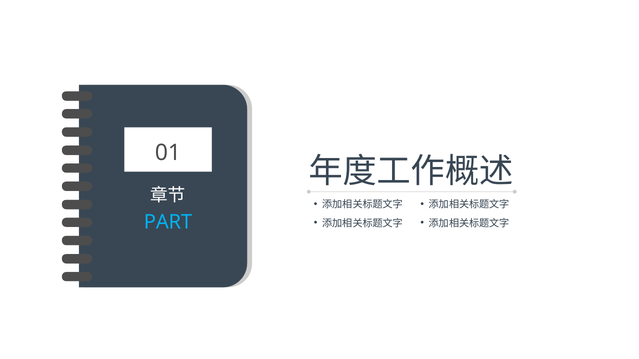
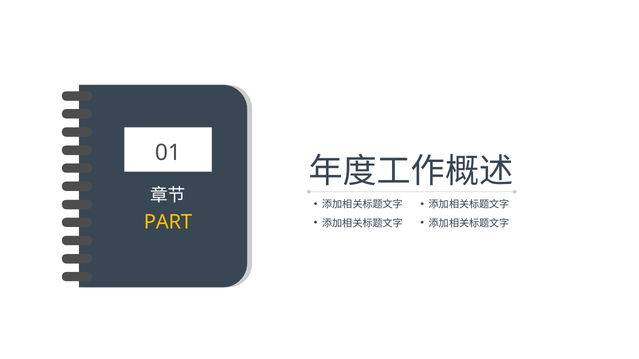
PART colour: light blue -> yellow
